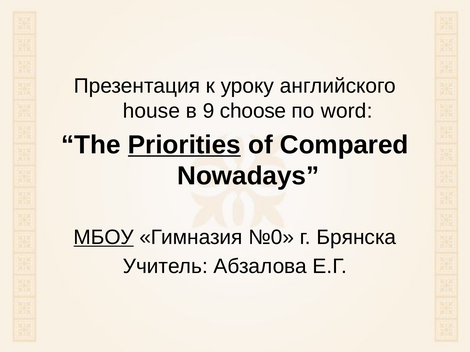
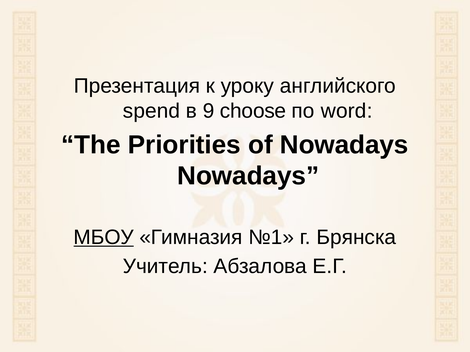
house: house -> spend
Priorities underline: present -> none
of Compared: Compared -> Nowadays
№0: №0 -> №1
